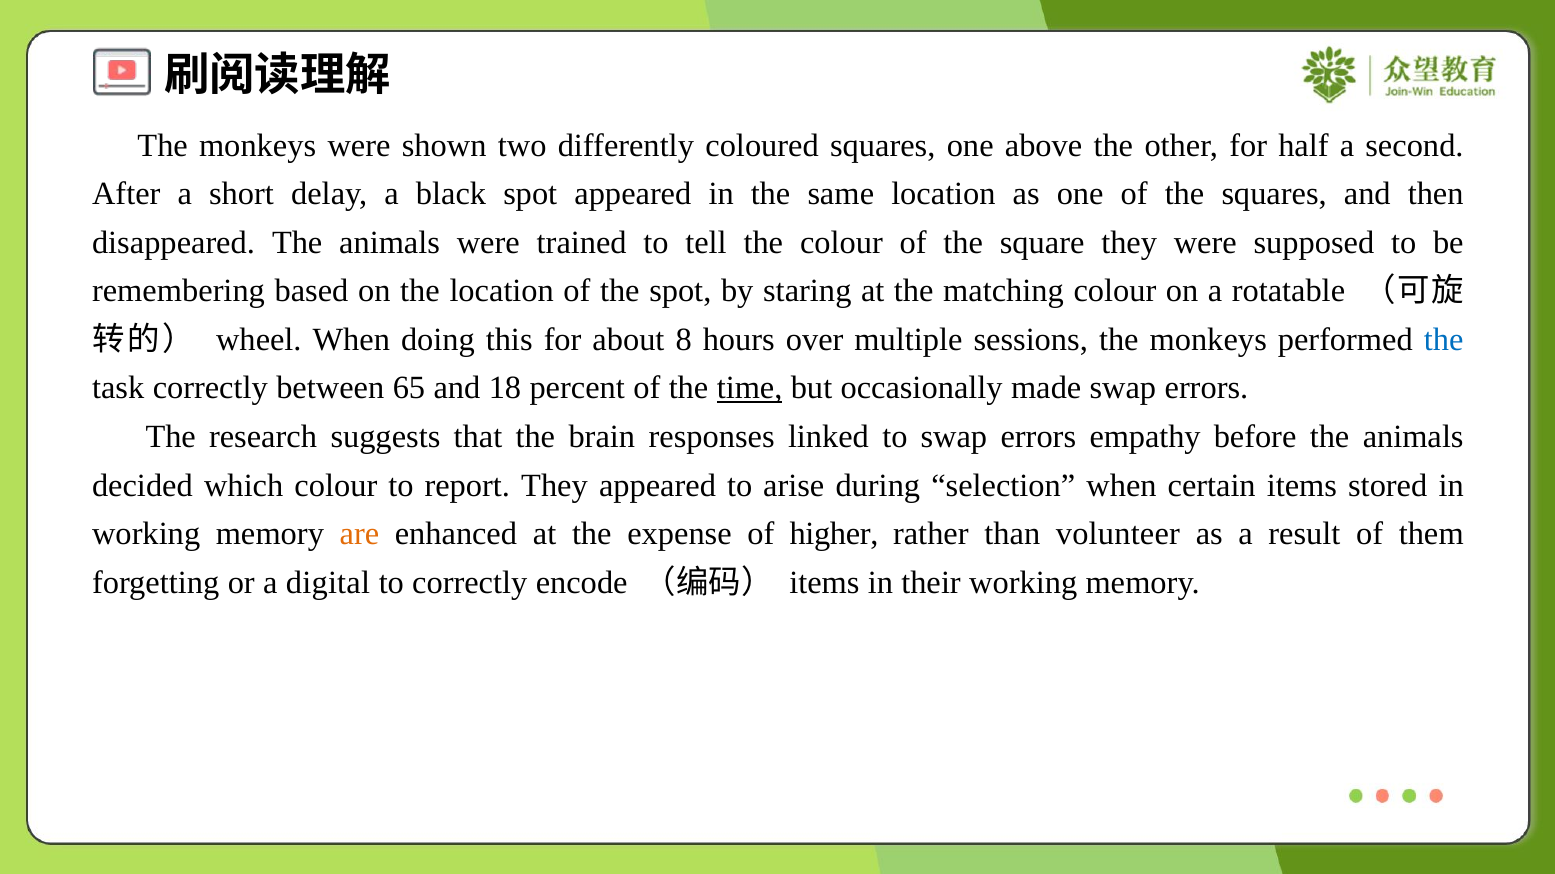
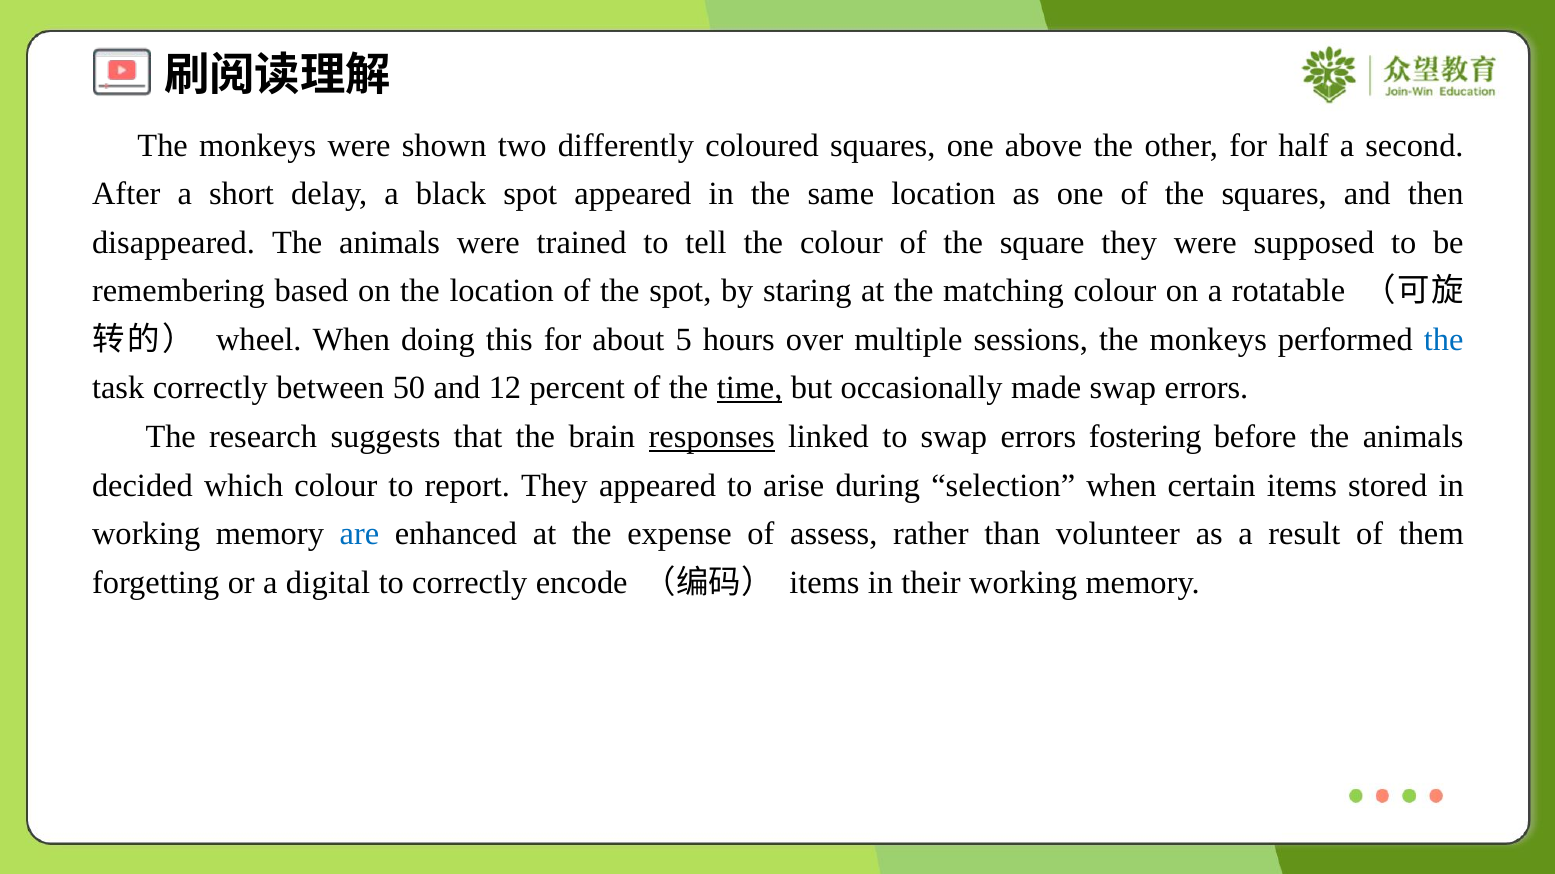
8: 8 -> 5
65: 65 -> 50
18: 18 -> 12
responses underline: none -> present
empathy: empathy -> fostering
are colour: orange -> blue
higher: higher -> assess
